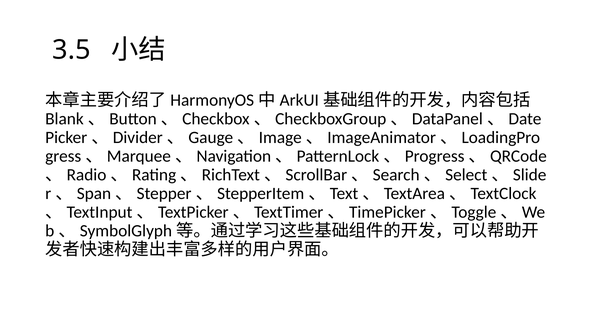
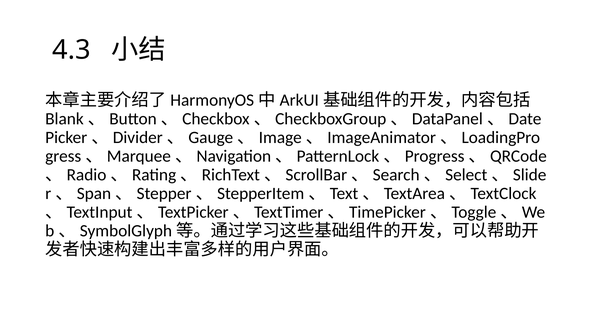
3.5: 3.5 -> 4.3
